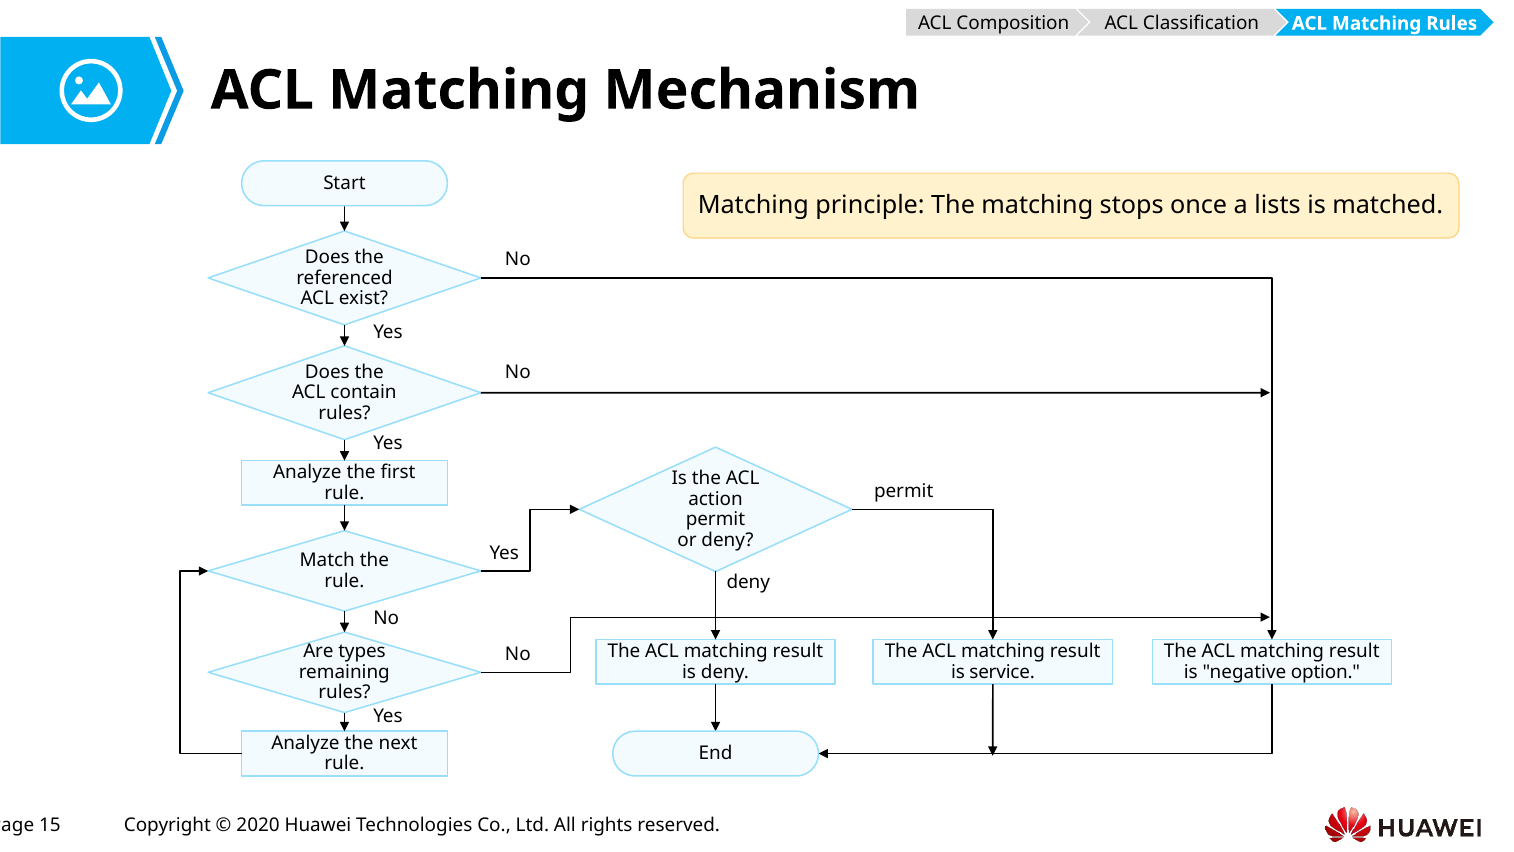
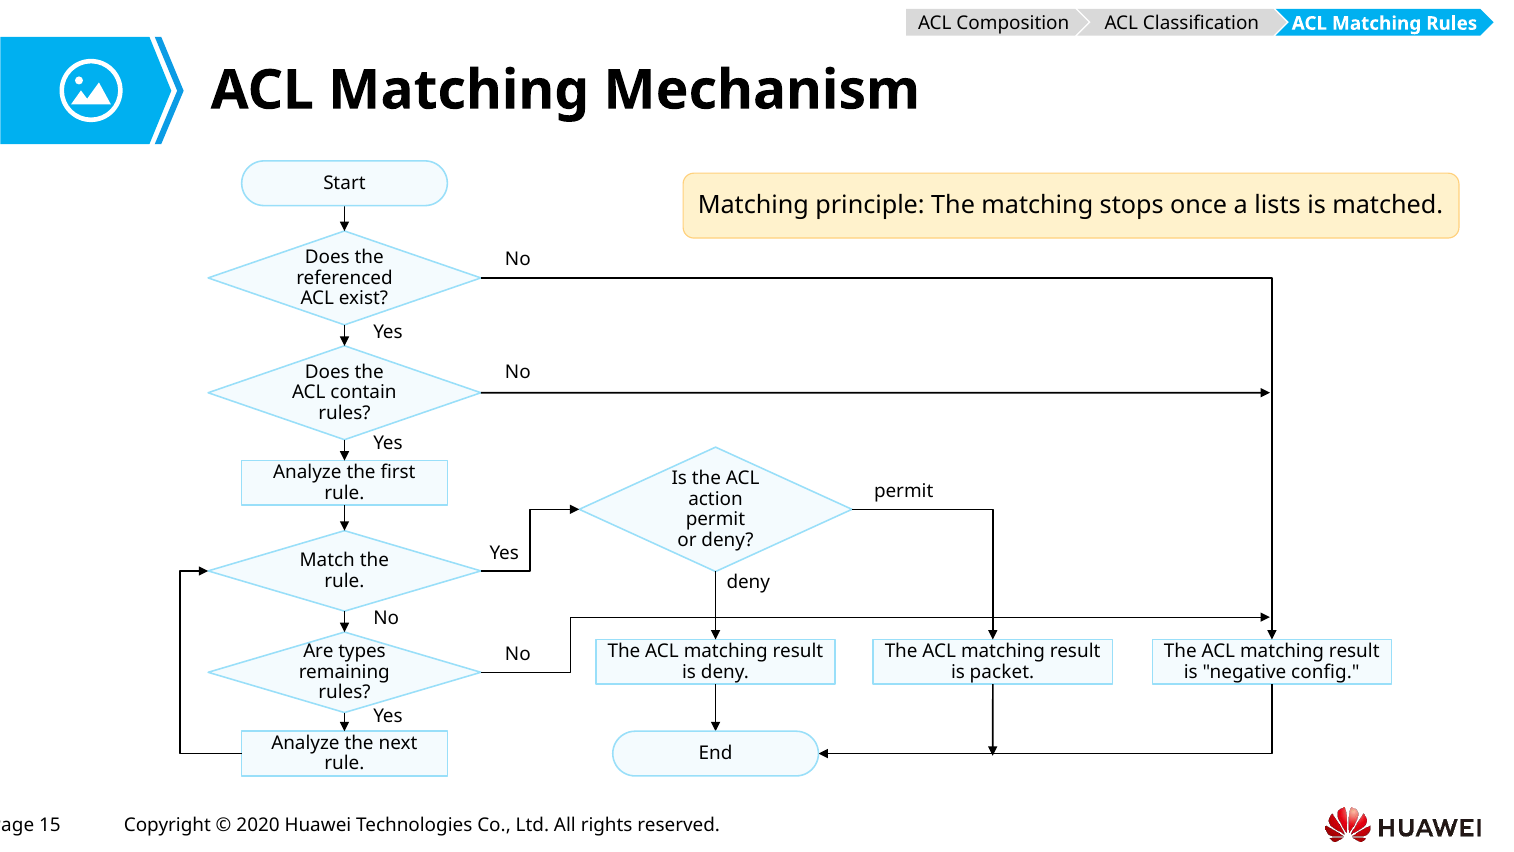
service: service -> packet
option: option -> config
